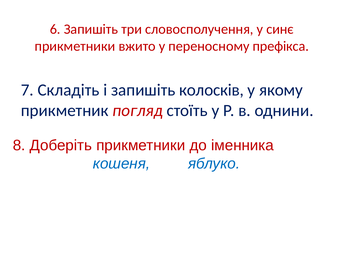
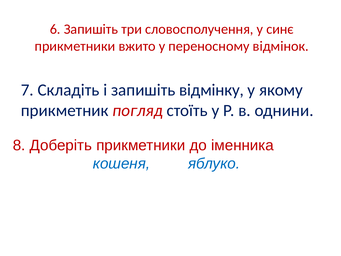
префікса: префікса -> відмінок
колосків: колосків -> відмінку
